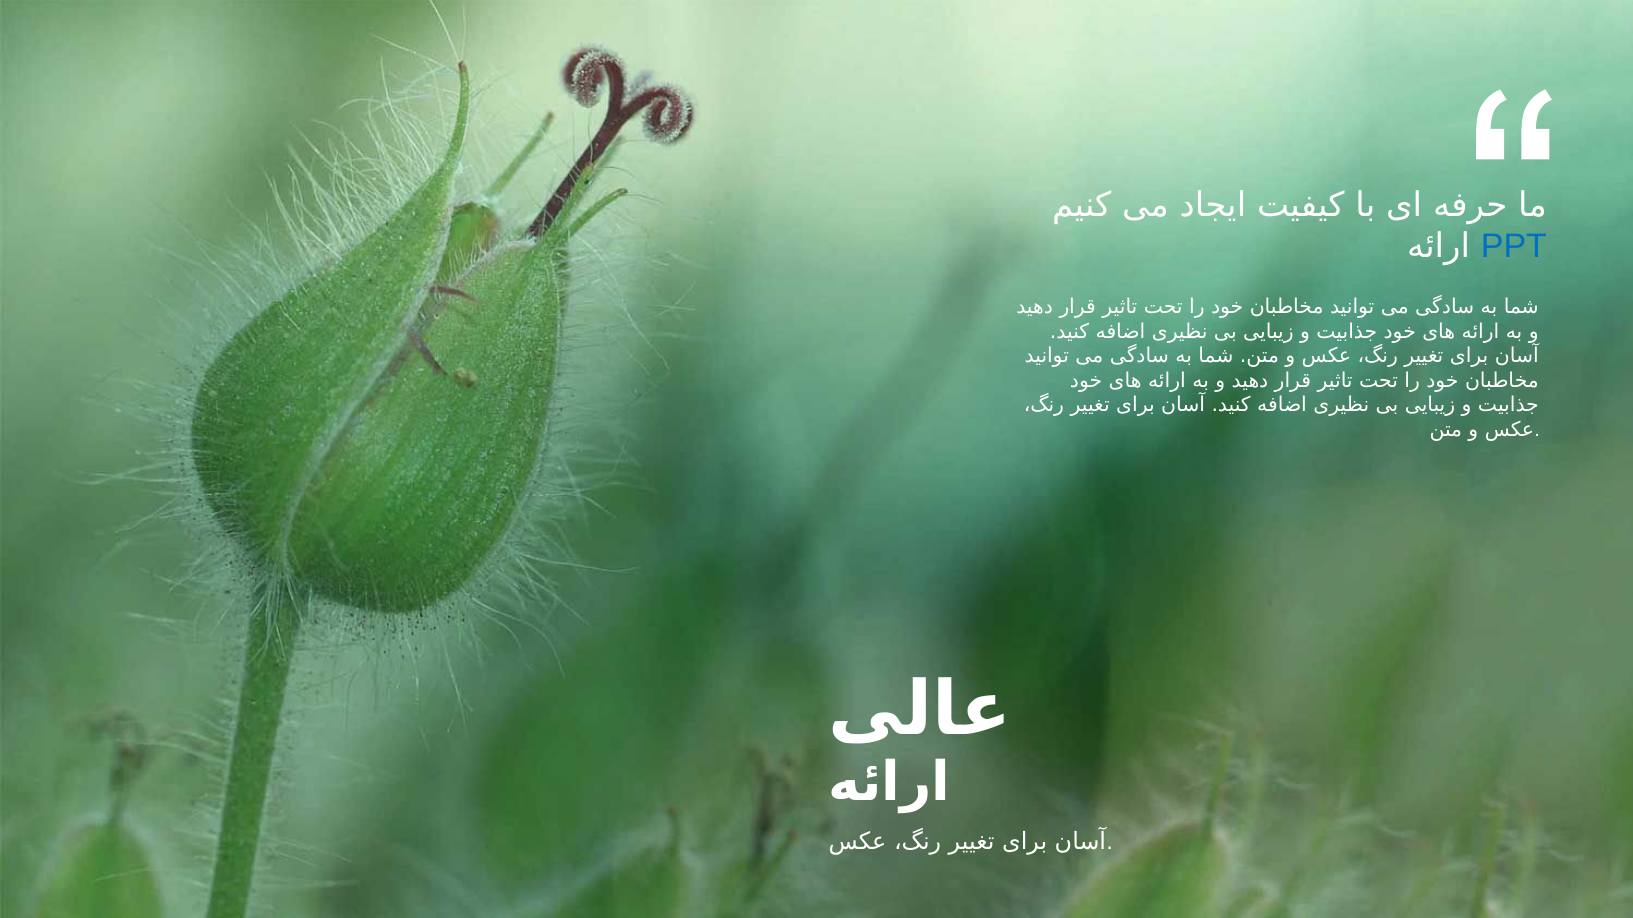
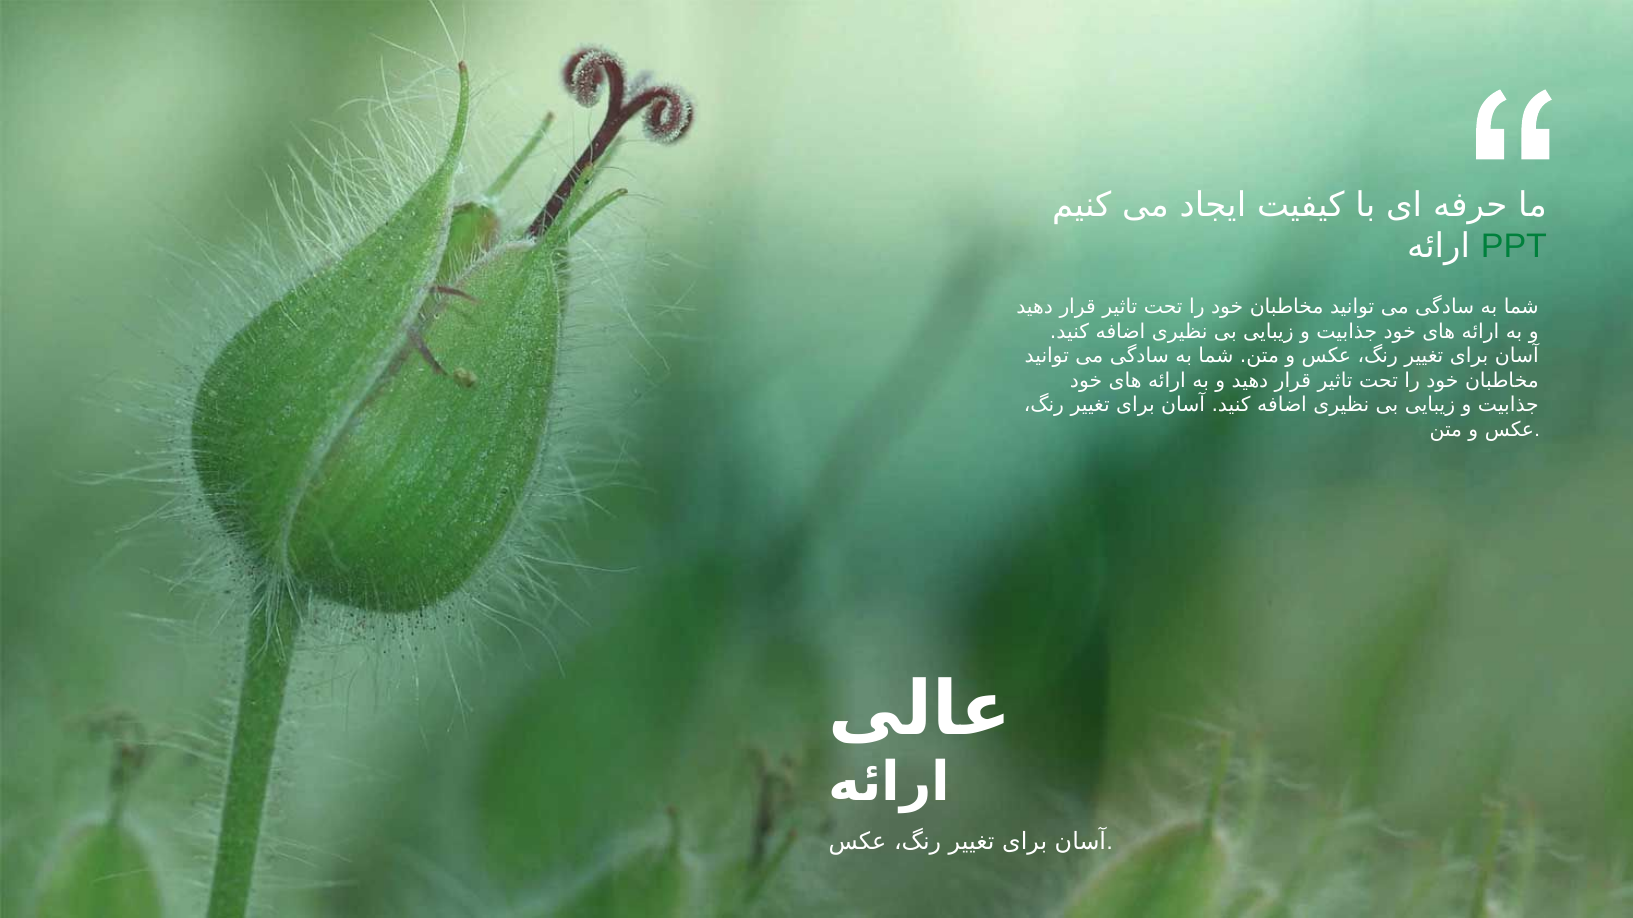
PPT colour: blue -> green
